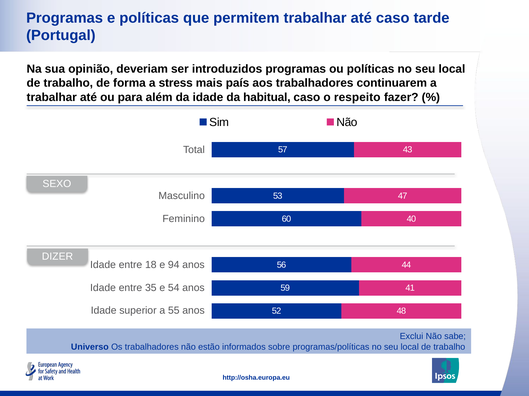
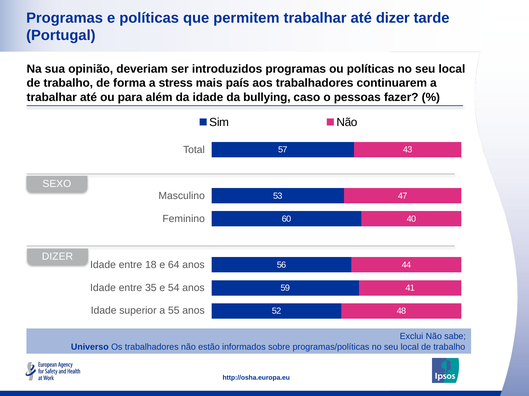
até caso: caso -> dizer
habitual: habitual -> bullying
respeito: respeito -> pessoas
94: 94 -> 64
